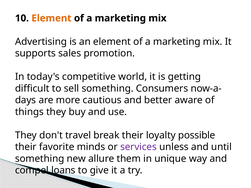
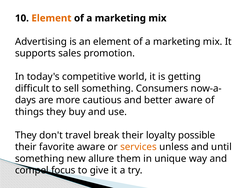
favorite minds: minds -> aware
services colour: purple -> orange
loans: loans -> focus
